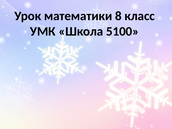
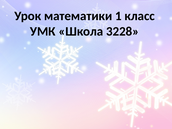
8: 8 -> 1
5100: 5100 -> 3228
